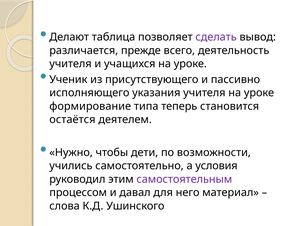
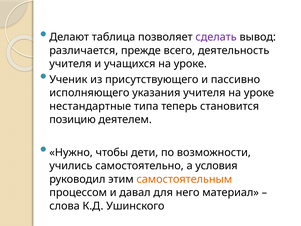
формирование: формирование -> нестандартные
остаётся: остаётся -> позицию
самостоятельным colour: purple -> orange
